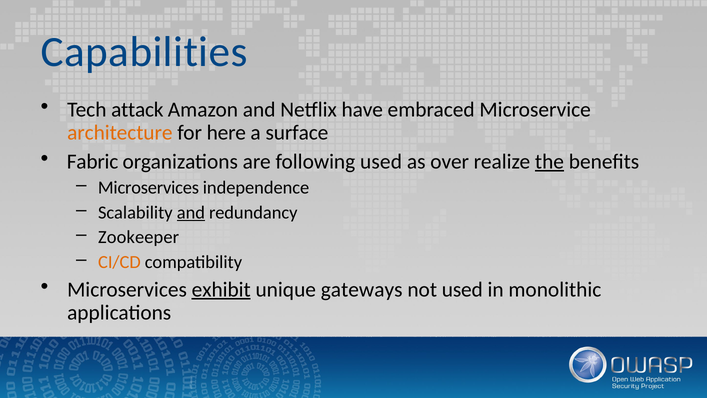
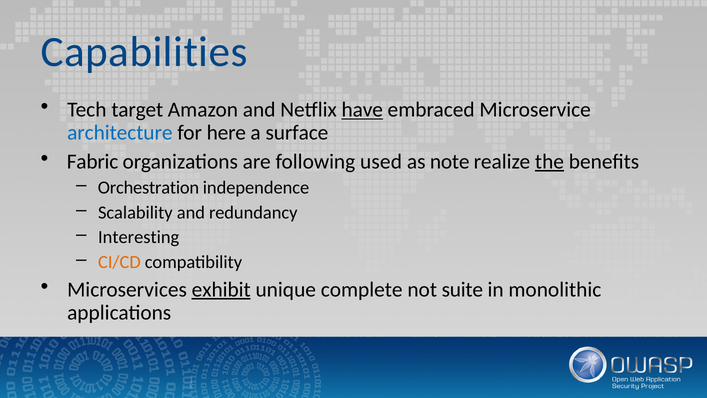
attack: attack -> target
have underline: none -> present
architecture colour: orange -> blue
over: over -> note
Microservices at (148, 188): Microservices -> Orchestration
and at (191, 212) underline: present -> none
Zookeeper: Zookeeper -> Interesting
gateways: gateways -> complete
not used: used -> suite
